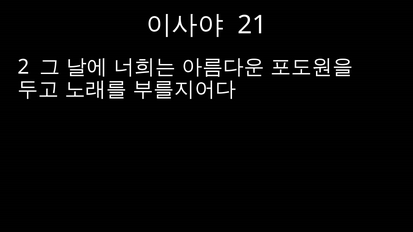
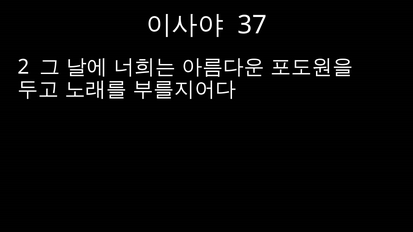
21: 21 -> 37
